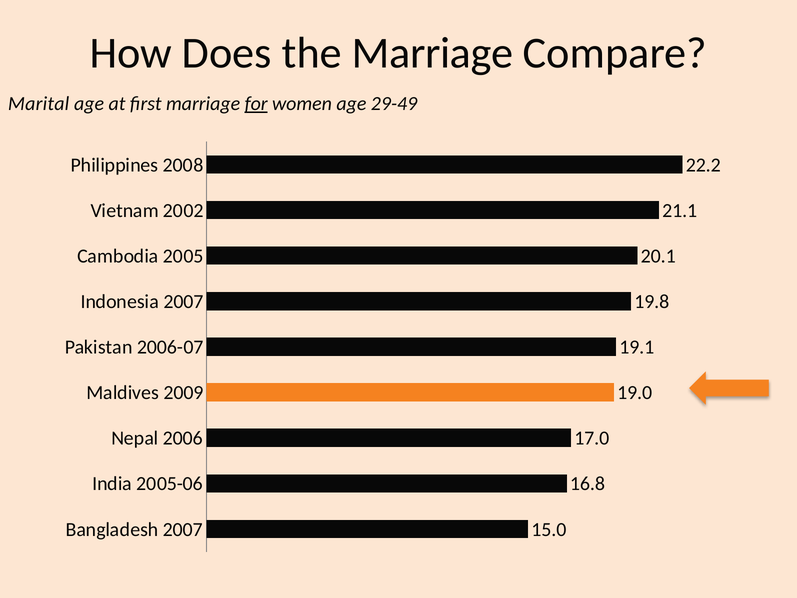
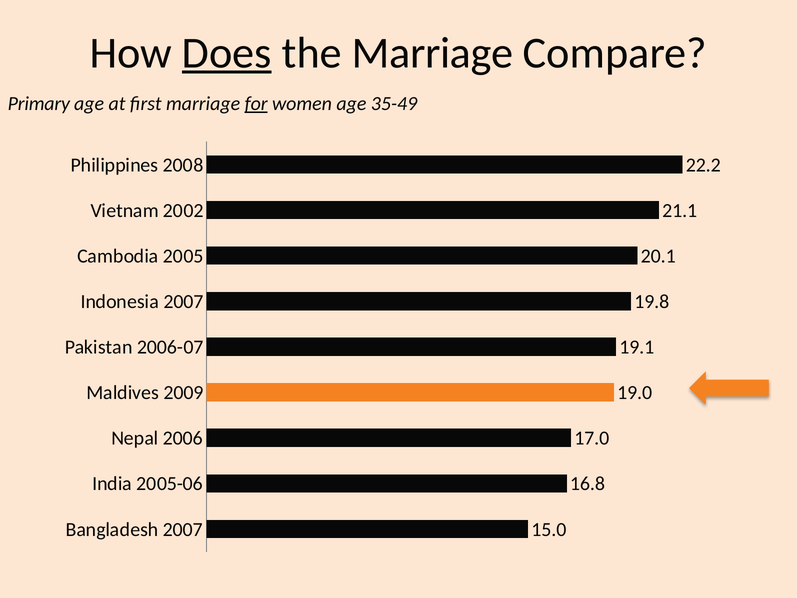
Does underline: none -> present
Marital: Marital -> Primary
29-49: 29-49 -> 35-49
